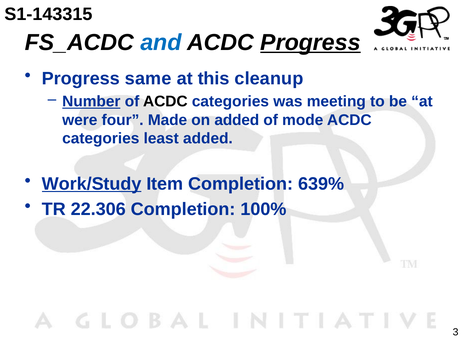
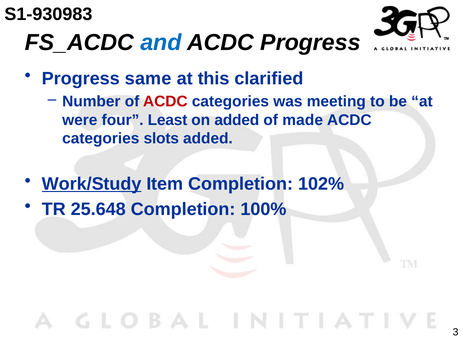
S1-143315: S1-143315 -> S1-930983
Progress at (310, 42) underline: present -> none
cleanup: cleanup -> clarified
Number underline: present -> none
ACDC at (165, 102) colour: black -> red
Made: Made -> Least
mode: mode -> made
least: least -> slots
639%: 639% -> 102%
22.306: 22.306 -> 25.648
